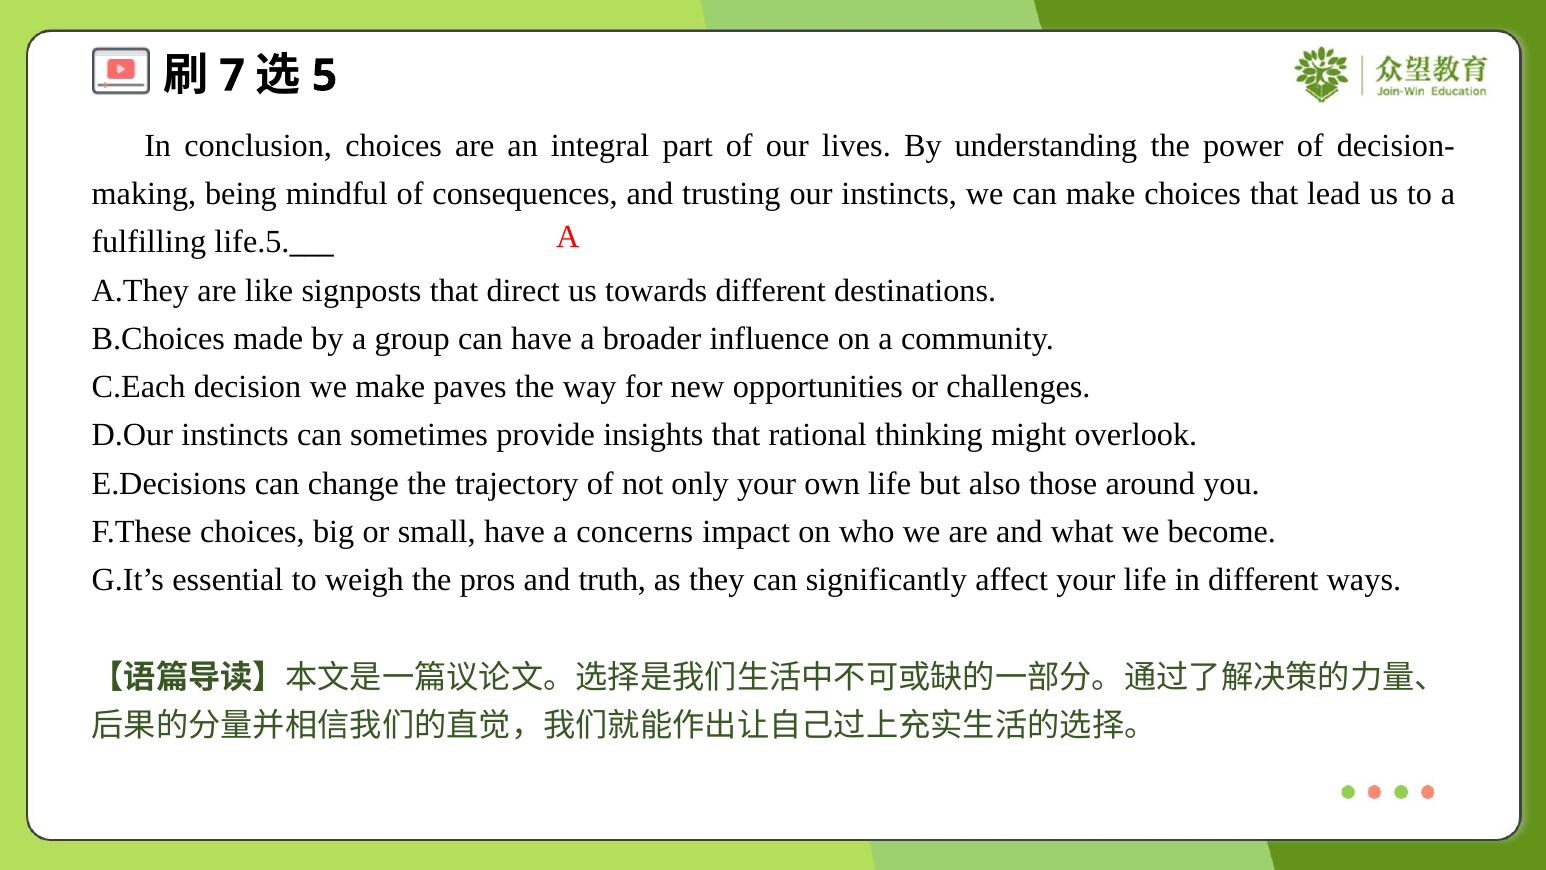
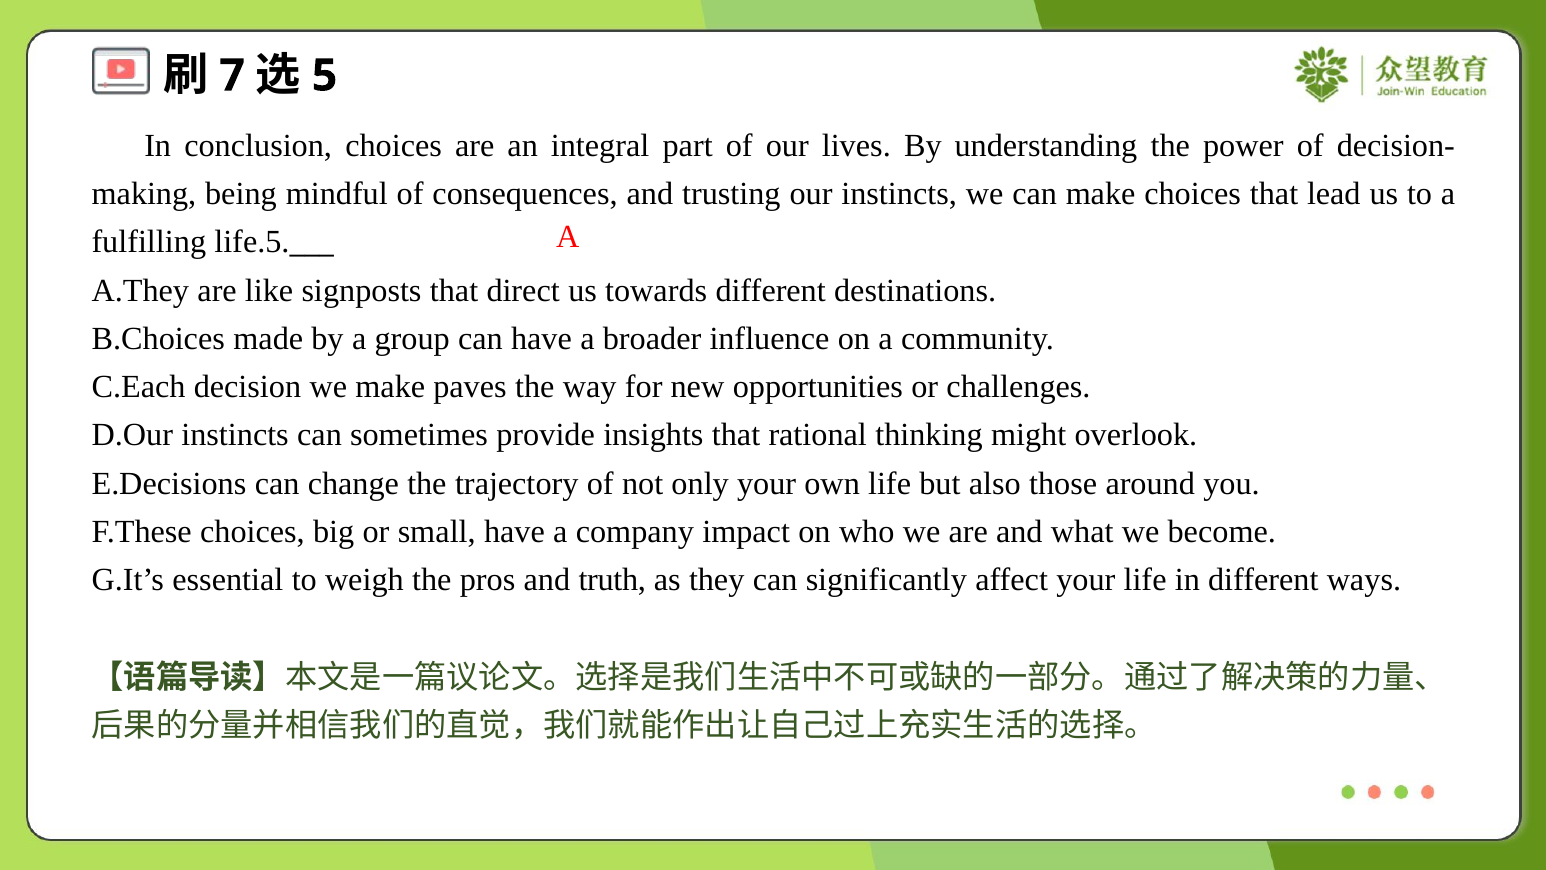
concerns: concerns -> company
